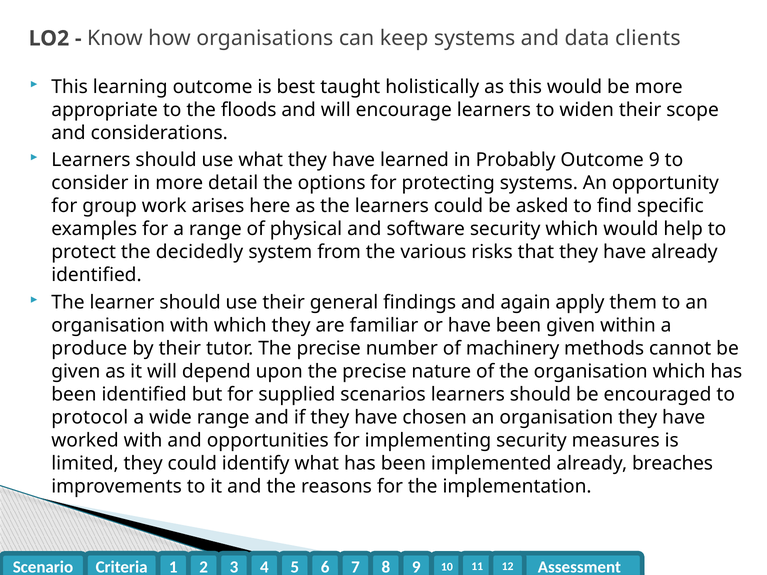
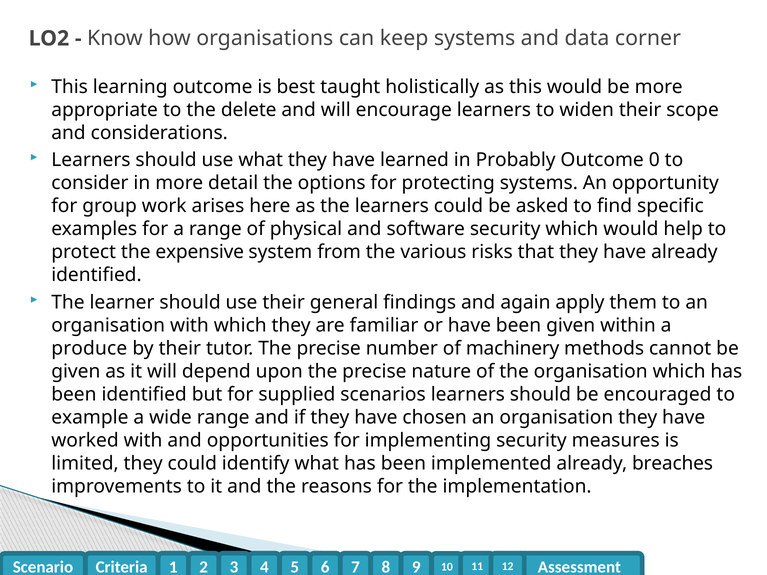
clients: clients -> corner
floods: floods -> delete
Outcome 9: 9 -> 0
decidedly: decidedly -> expensive
protocol: protocol -> example
